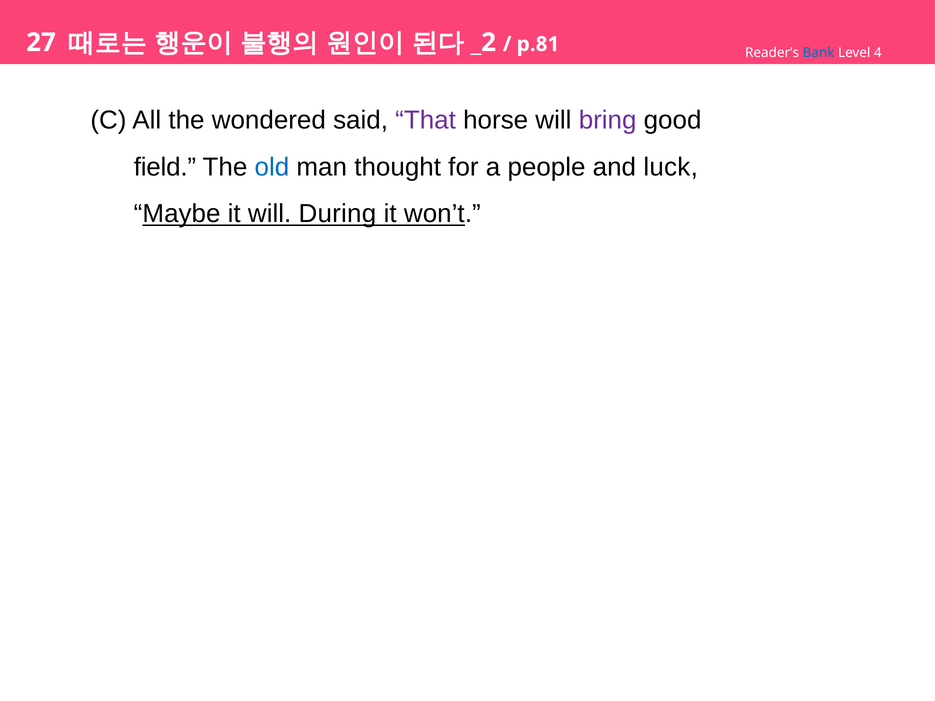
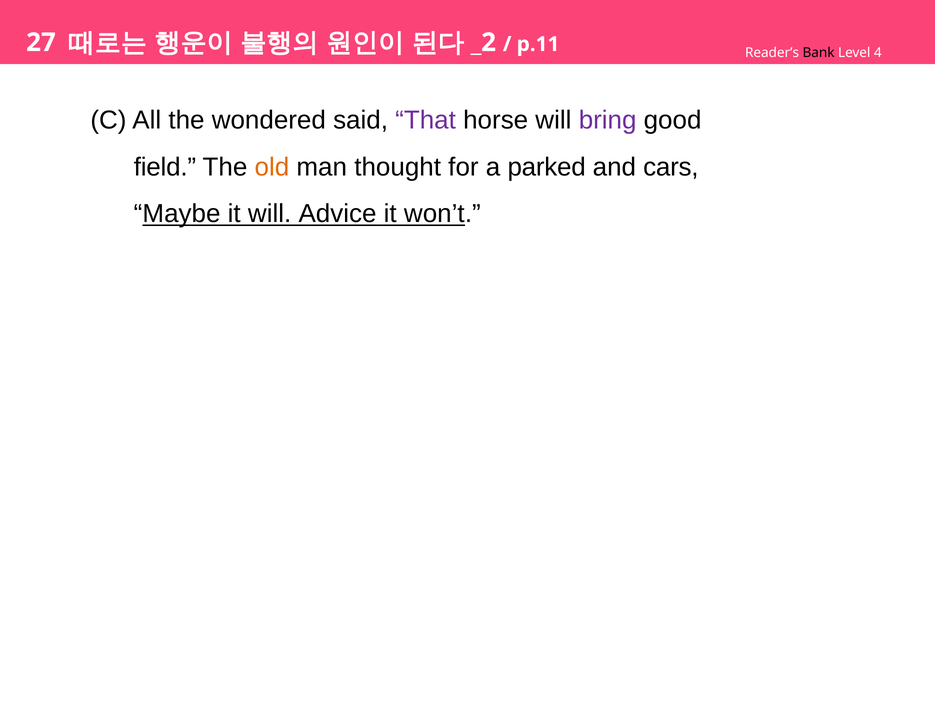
p.81: p.81 -> p.11
Bank colour: blue -> black
old colour: blue -> orange
people: people -> parked
luck: luck -> cars
During: During -> Advice
